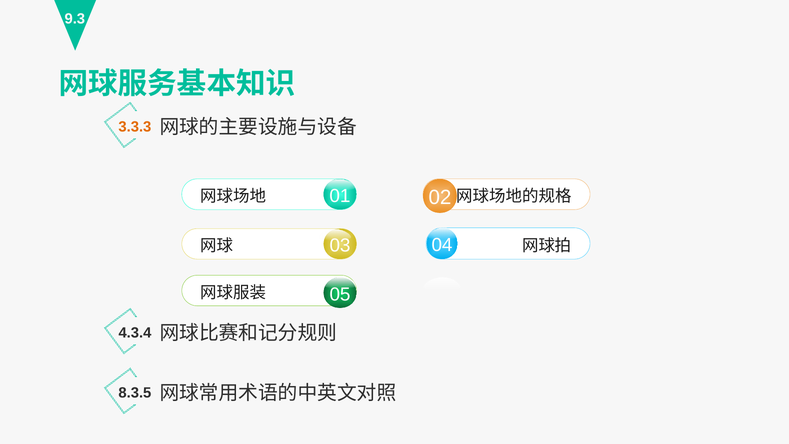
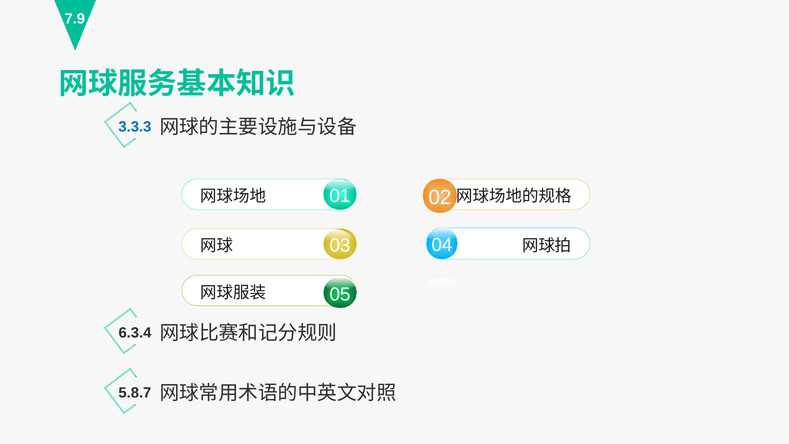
9.3: 9.3 -> 7.9
3.3.3 colour: orange -> blue
4.3.4: 4.3.4 -> 6.3.4
8.3.5: 8.3.5 -> 5.8.7
